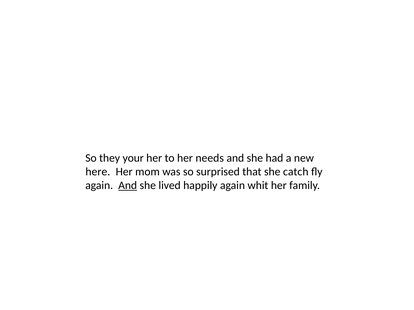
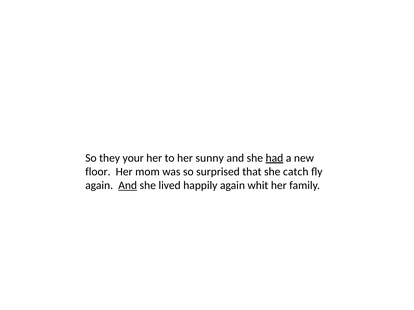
needs: needs -> sunny
had underline: none -> present
here: here -> floor
